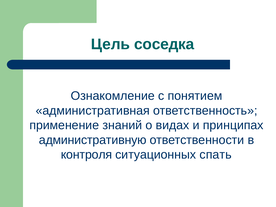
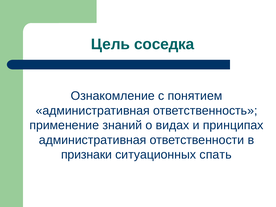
административную at (93, 140): административную -> административная
контроля: контроля -> признаки
